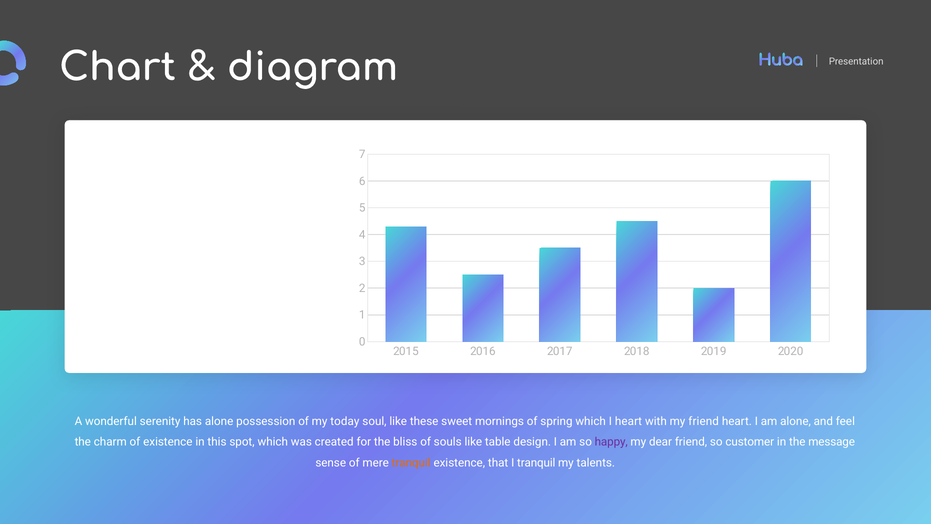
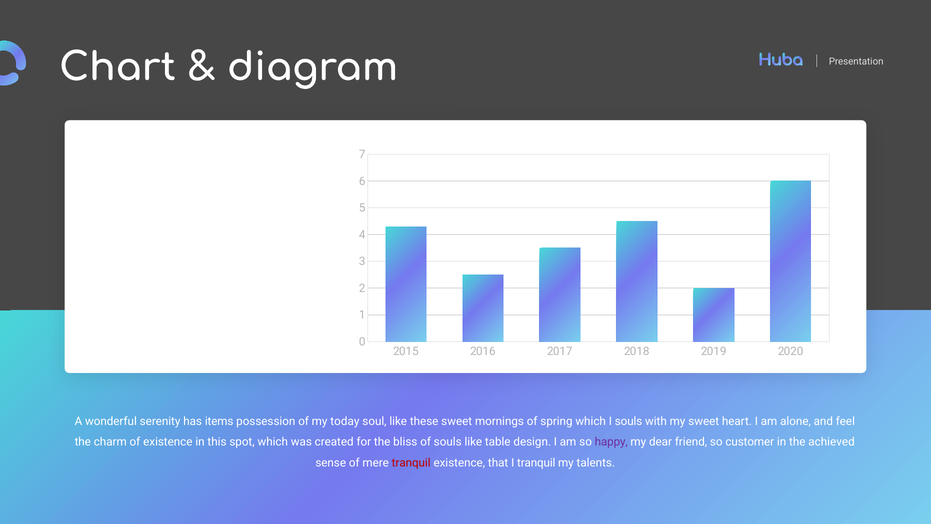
has alone: alone -> items
I heart: heart -> souls
my friend: friend -> sweet
message: message -> achieved
tranquil at (411, 463) colour: orange -> red
